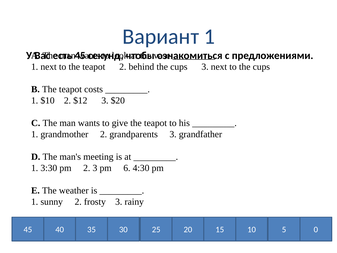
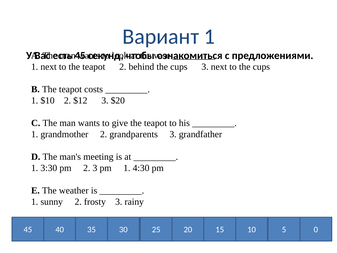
pm 6: 6 -> 1
